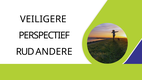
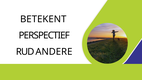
VEILIGERE: VEILIGERE -> BETEKENT
